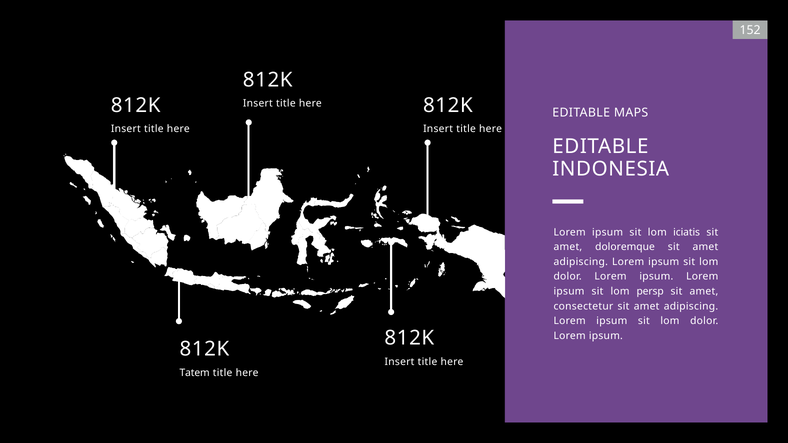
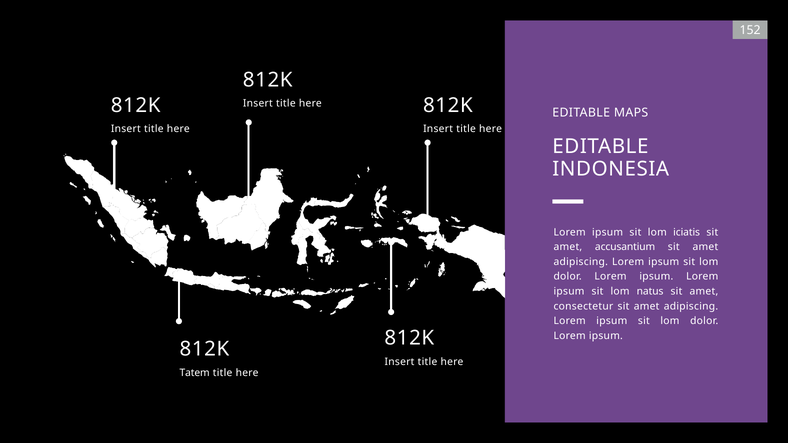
doloremque: doloremque -> accusantium
persp: persp -> natus
